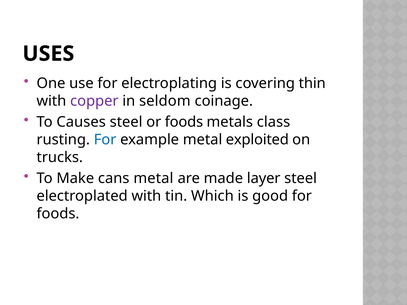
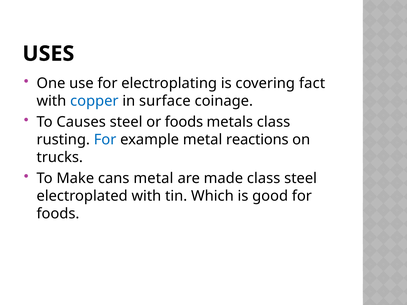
thin: thin -> fact
copper colour: purple -> blue
seldom: seldom -> surface
exploited: exploited -> reactions
made layer: layer -> class
